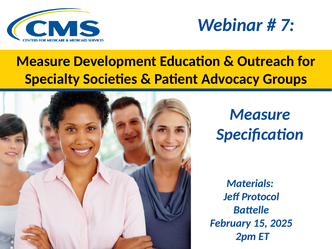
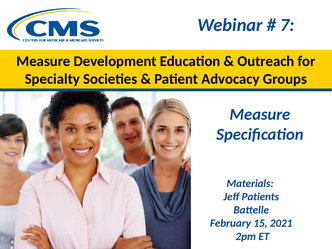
Protocol: Protocol -> Patients
2025: 2025 -> 2021
